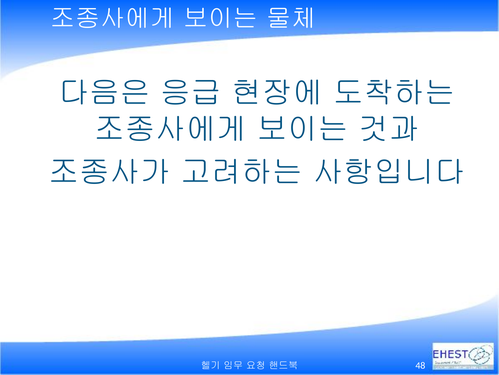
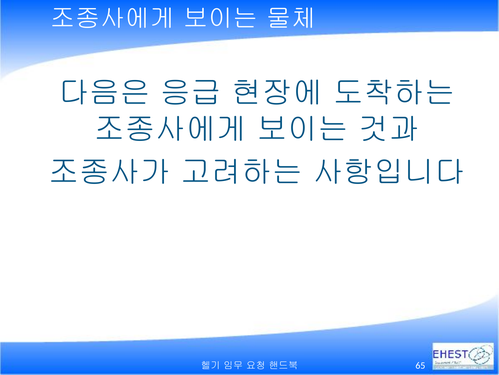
48: 48 -> 65
